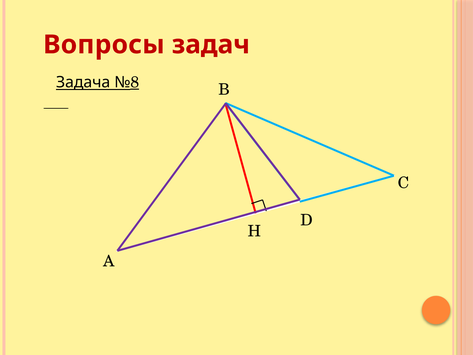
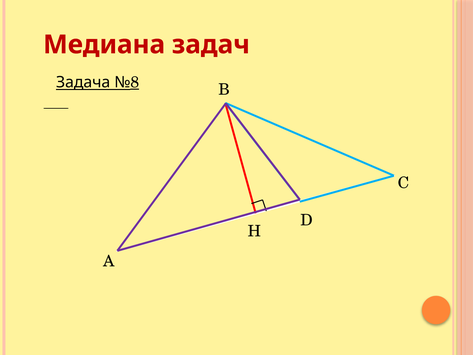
Вопросы: Вопросы -> Медиана
